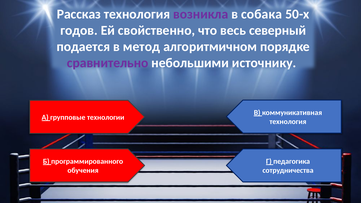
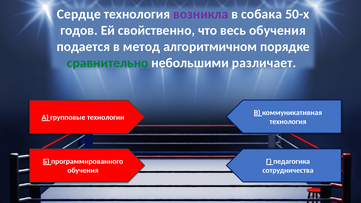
Рассказ: Рассказ -> Сердце
весь северный: северный -> обучения
сравнительно colour: purple -> green
источнику: источнику -> различает
